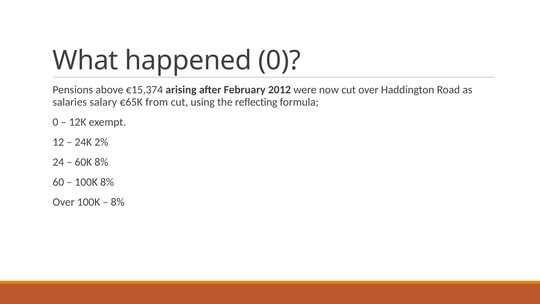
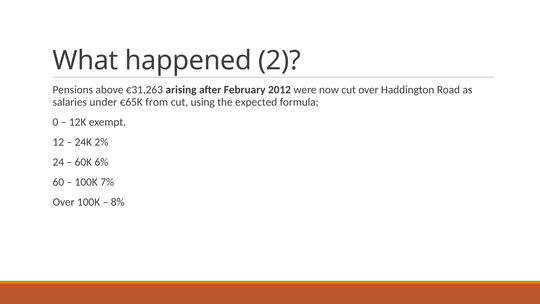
happened 0: 0 -> 2
€15,374: €15,374 -> €31,263
salary: salary -> under
reflecting: reflecting -> expected
60K 8%: 8% -> 6%
100K 8%: 8% -> 7%
